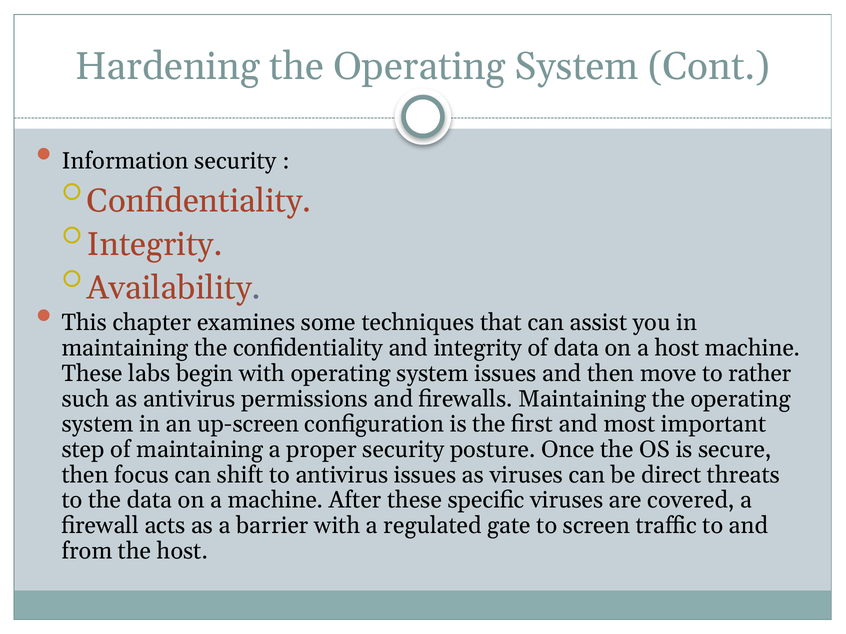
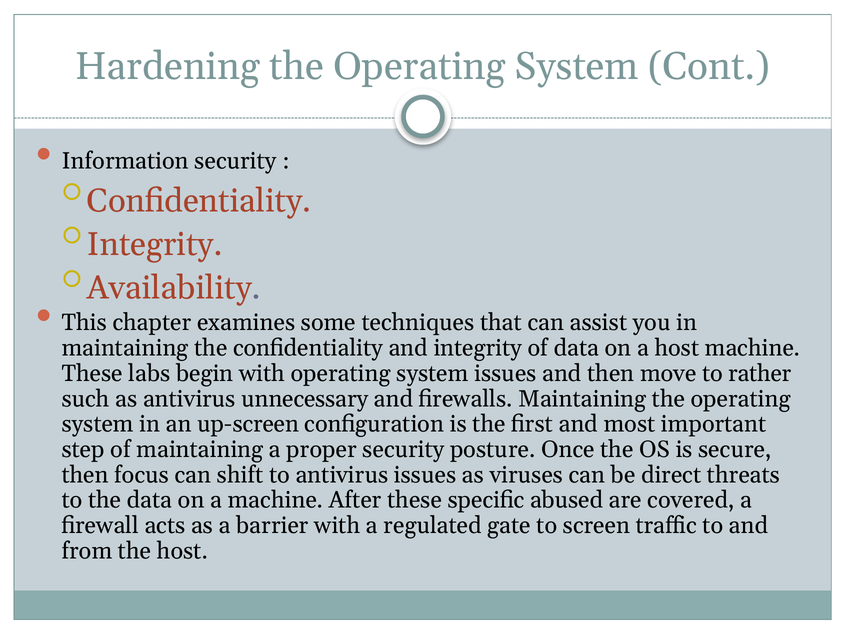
permissions: permissions -> unnecessary
specific viruses: viruses -> abused
